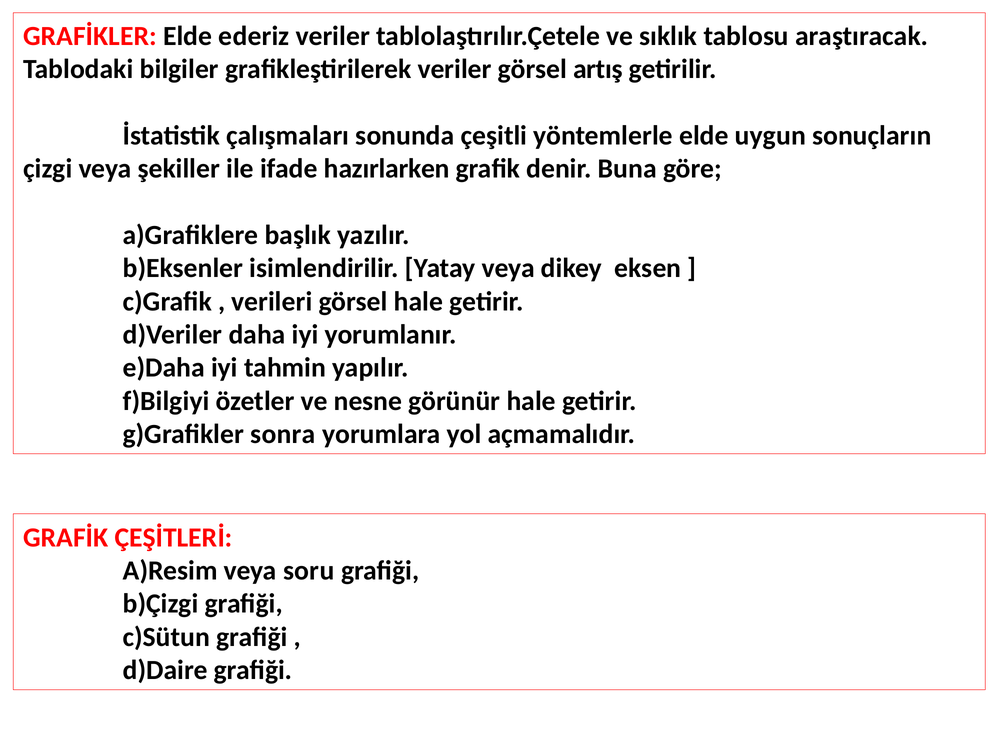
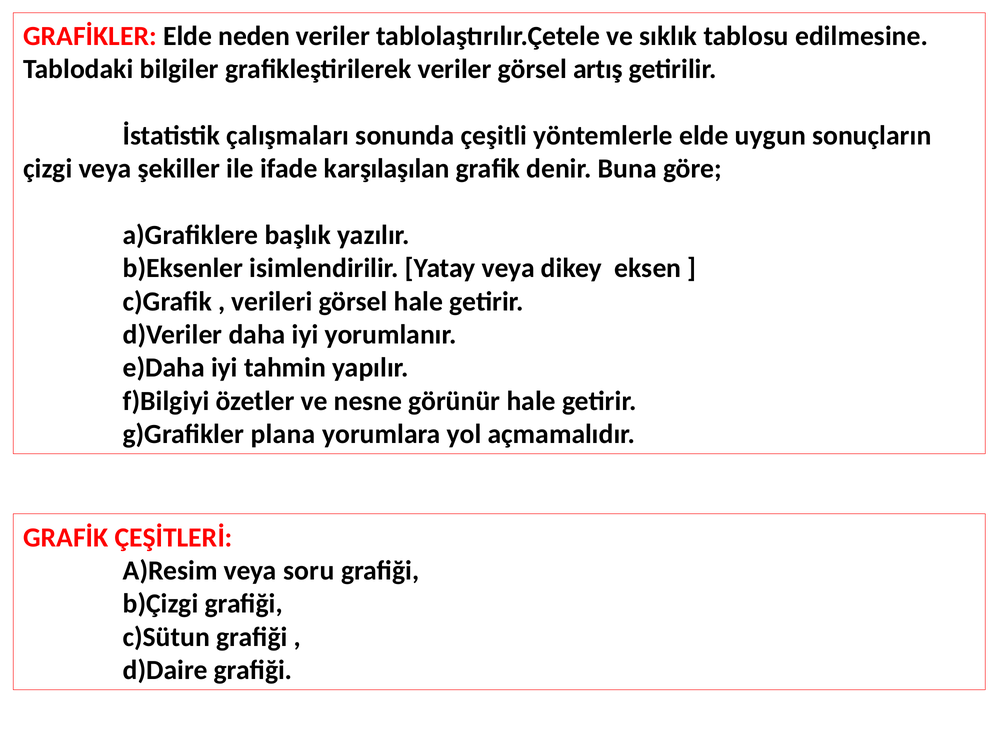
ederiz: ederiz -> neden
araştıracak: araştıracak -> edilmesine
hazırlarken: hazırlarken -> karşılaşılan
sonra: sonra -> plana
